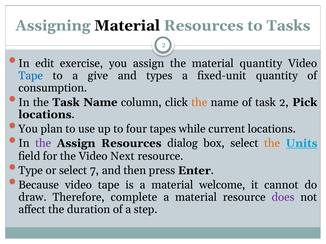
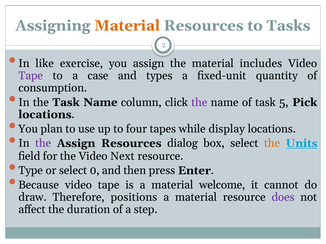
Material at (127, 26) colour: black -> orange
edit: edit -> like
material quantity: quantity -> includes
Tape at (31, 76) colour: blue -> purple
give: give -> case
the at (199, 102) colour: orange -> purple
task 2: 2 -> 5
current: current -> display
7: 7 -> 0
complete: complete -> positions
